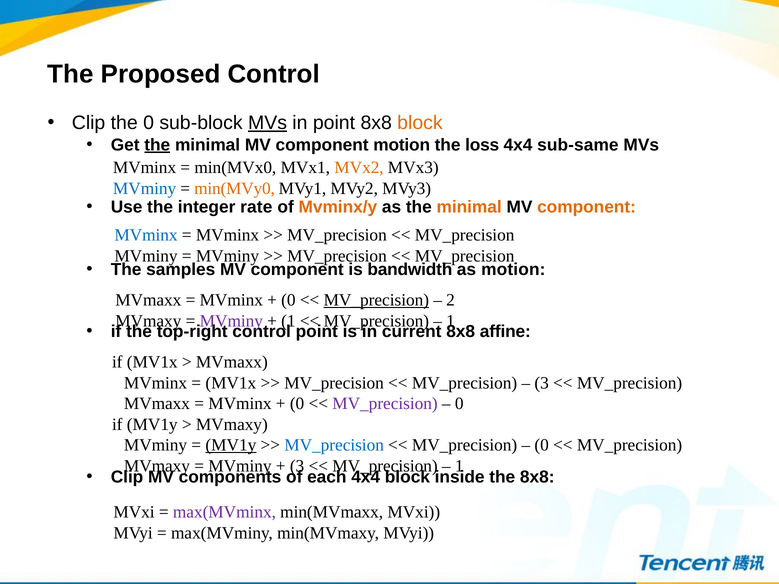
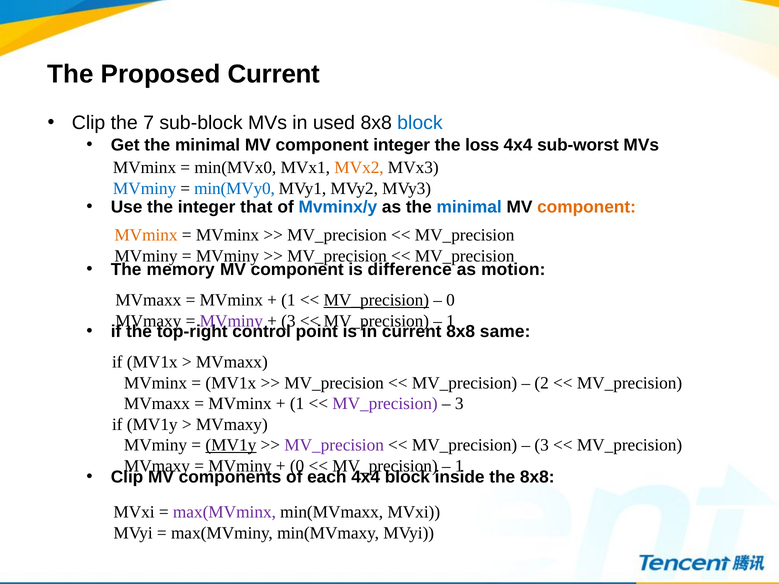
Proposed Control: Control -> Current
the 0: 0 -> 7
MVs at (268, 123) underline: present -> none
in point: point -> used
block at (420, 123) colour: orange -> blue
the at (157, 145) underline: present -> none
component motion: motion -> integer
sub-same: sub-same -> sub-worst
min(MVy0 colour: orange -> blue
rate: rate -> that
Mvminx/y colour: orange -> blue
minimal at (469, 207) colour: orange -> blue
MVminx at (146, 235) colour: blue -> orange
samples: samples -> memory
bandwidth: bandwidth -> difference
0 at (288, 300): 0 -> 1
2 at (451, 300): 2 -> 0
1 at (288, 321): 1 -> 3
affine: affine -> same
3 at (542, 383): 3 -> 2
0 at (297, 404): 0 -> 1
0 at (459, 404): 0 -> 3
MV_precision at (334, 445) colour: blue -> purple
0 at (542, 445): 0 -> 3
3 at (297, 466): 3 -> 0
